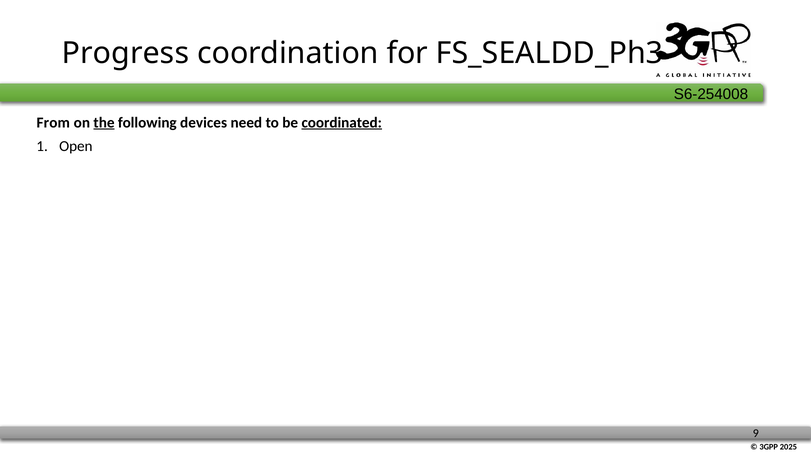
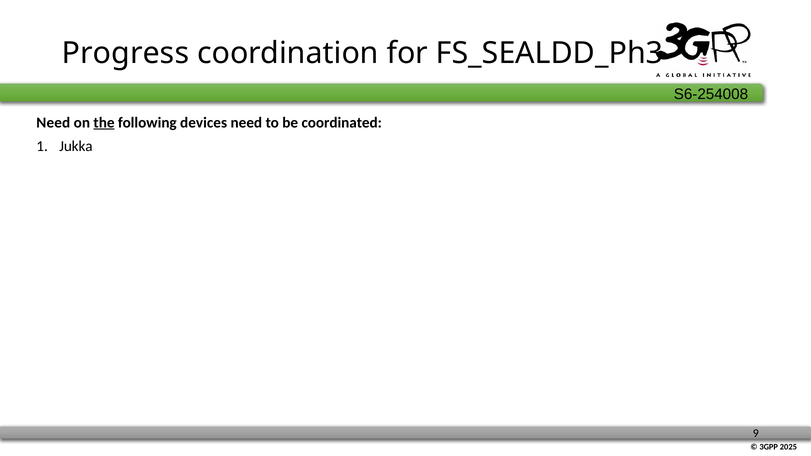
From at (53, 123): From -> Need
coordinated underline: present -> none
Open: Open -> Jukka
